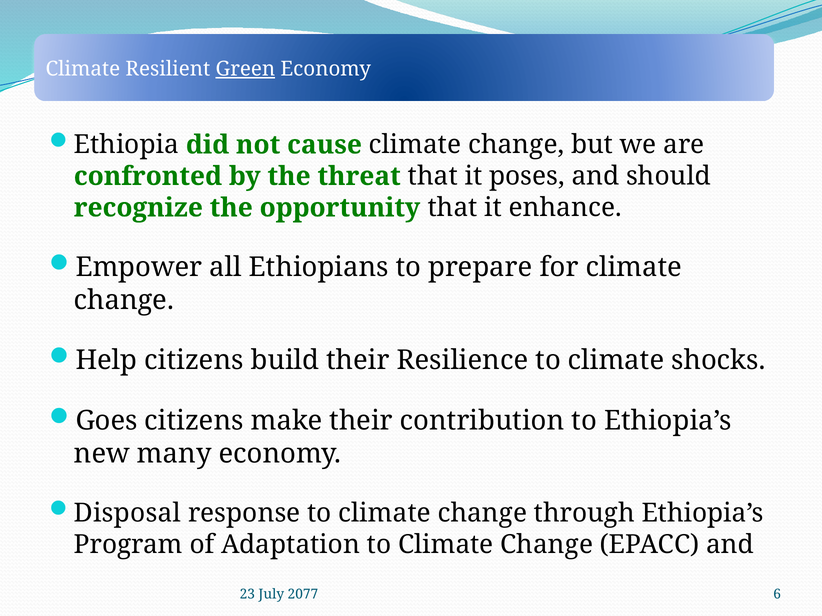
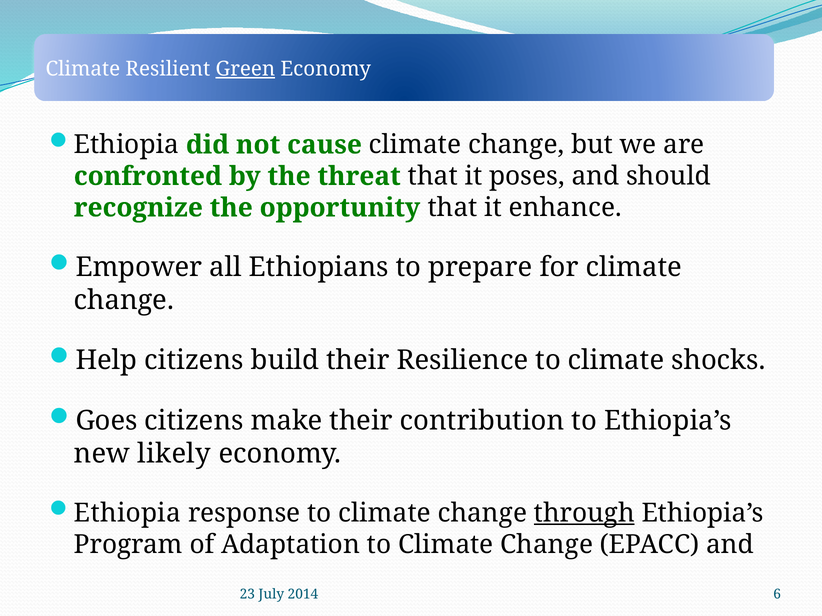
many: many -> likely
Disposal at (127, 513): Disposal -> Ethiopia
through underline: none -> present
2077: 2077 -> 2014
